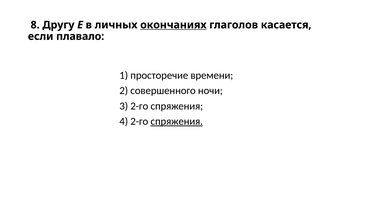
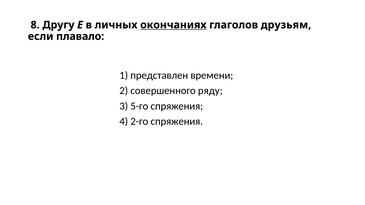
касается: касается -> друзьям
просторечие: просторечие -> представлен
ночи: ночи -> ряду
3 2-го: 2-го -> 5-го
спряжения at (177, 121) underline: present -> none
